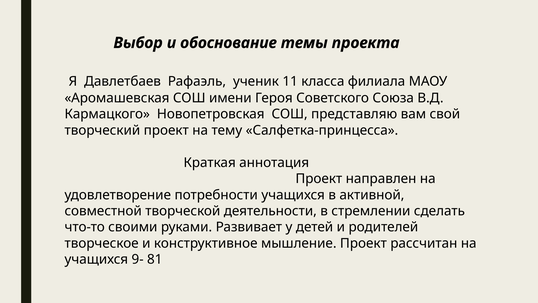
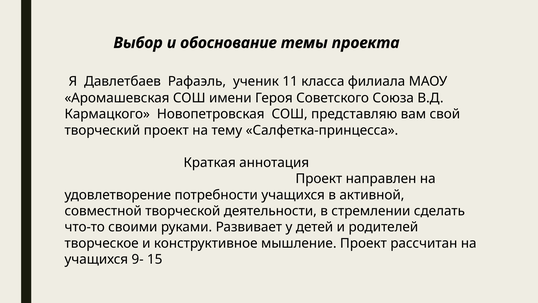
81: 81 -> 15
